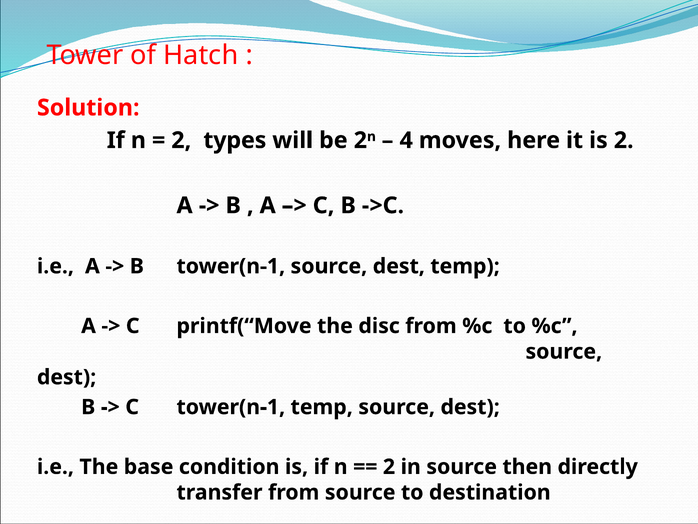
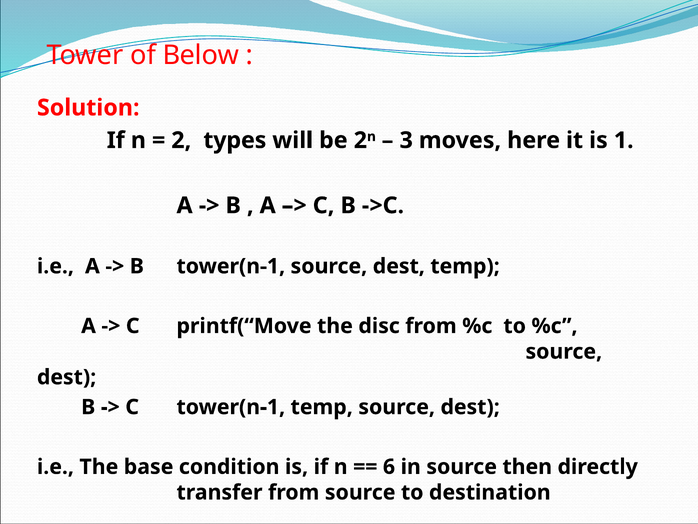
Hatch: Hatch -> Below
4: 4 -> 3
is 2: 2 -> 1
2 at (389, 466): 2 -> 6
